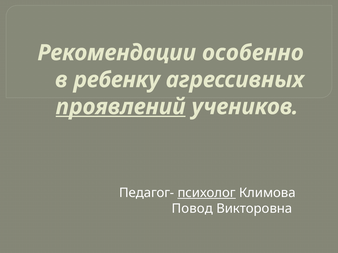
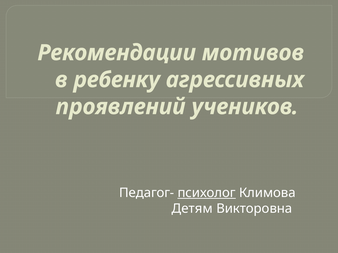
особенно: особенно -> мотивов
проявлений underline: present -> none
Повод: Повод -> Детям
